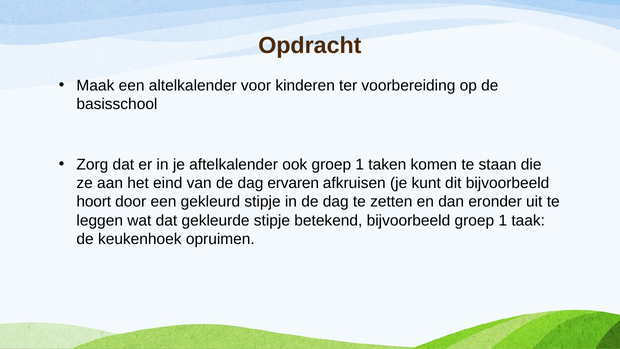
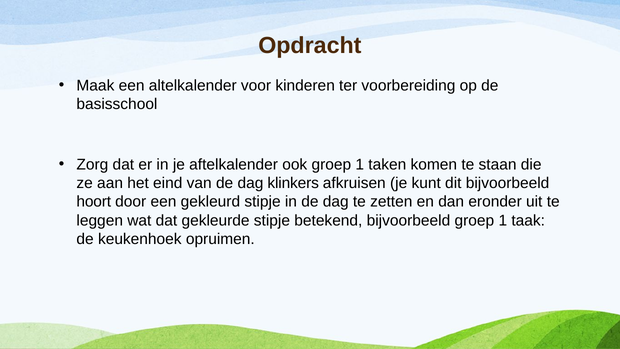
ervaren: ervaren -> klinkers
